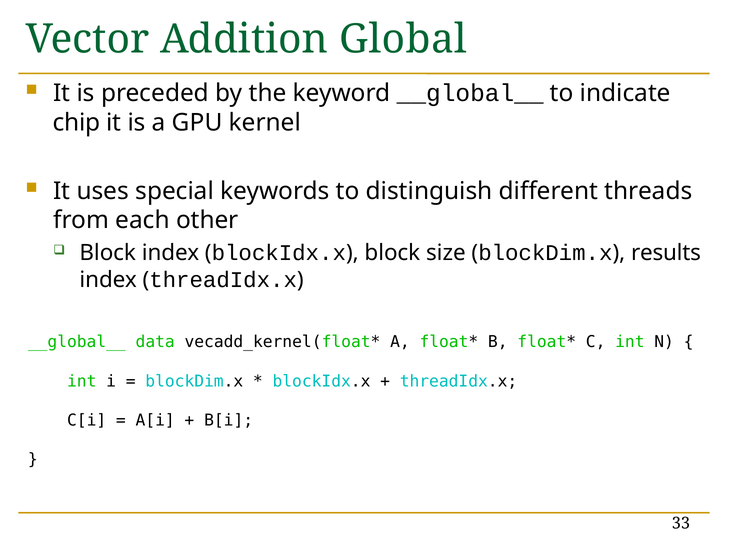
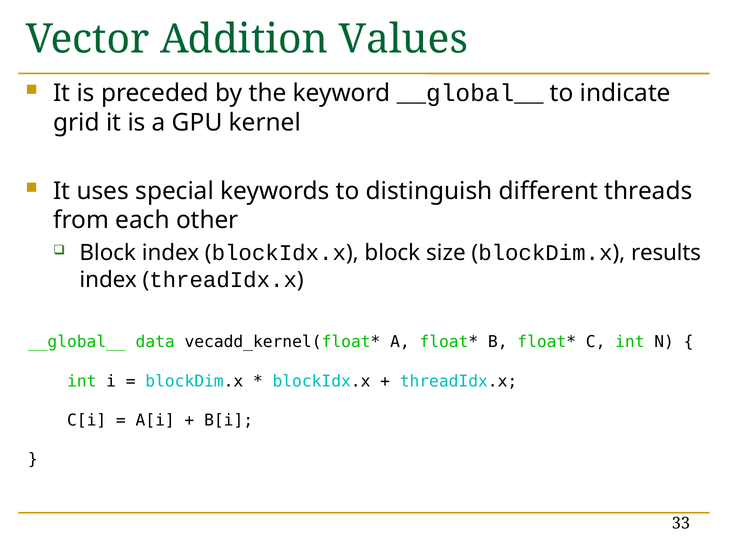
Global: Global -> Values
chip: chip -> grid
